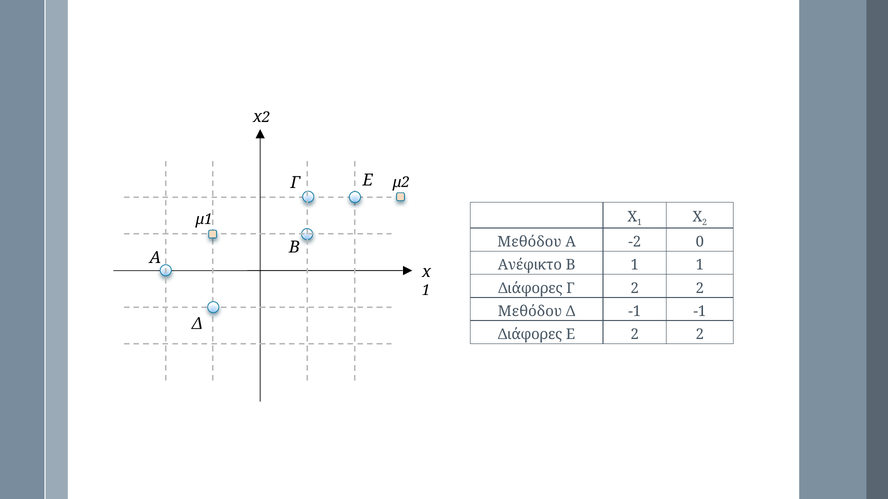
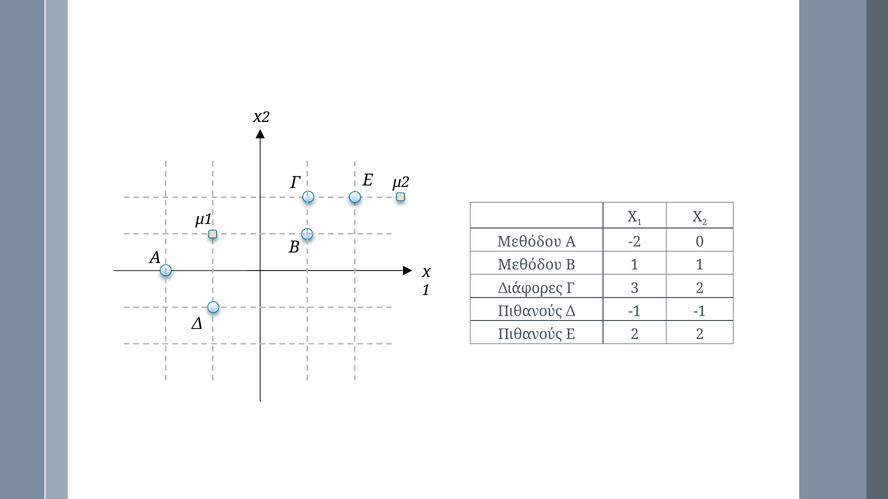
Ανέφικτο at (530, 265): Ανέφικτο -> Μεθόδου
Γ 2: 2 -> 3
Μεθόδου at (530, 312): Μεθόδου -> Πιθανούς
Διάφορες at (530, 335): Διάφορες -> Πιθανούς
